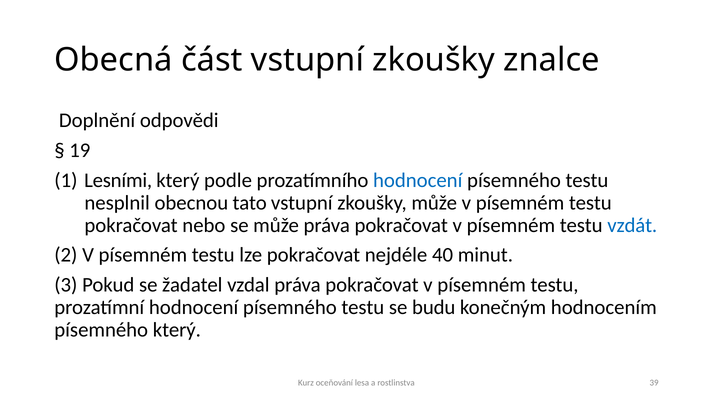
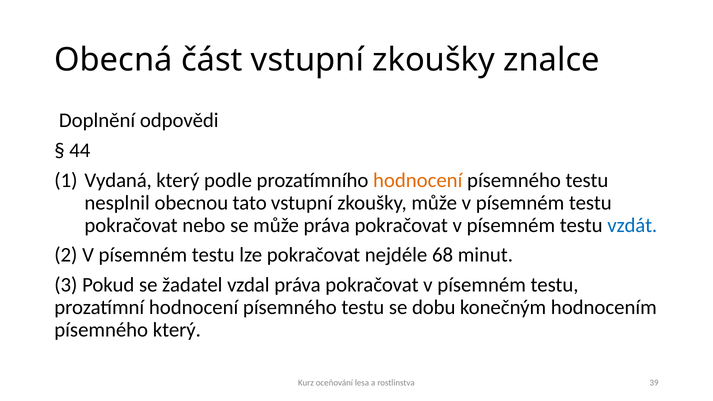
19: 19 -> 44
Lesními: Lesními -> Vydaná
hodnocení at (418, 180) colour: blue -> orange
40: 40 -> 68
budu: budu -> dobu
